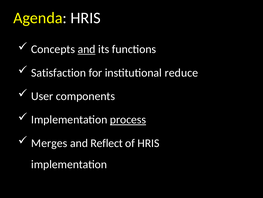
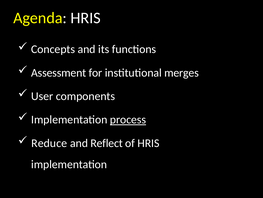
and at (87, 49) underline: present -> none
Satisfaction: Satisfaction -> Assessment
reduce: reduce -> merges
Merges: Merges -> Reduce
